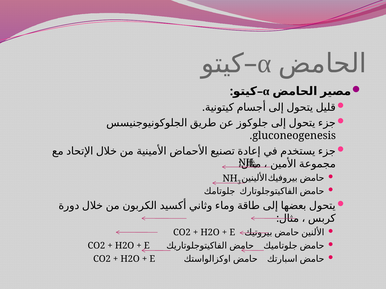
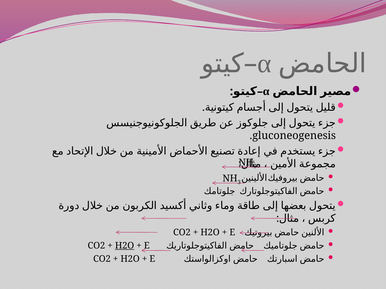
H2O at (125, 246) underline: none -> present
